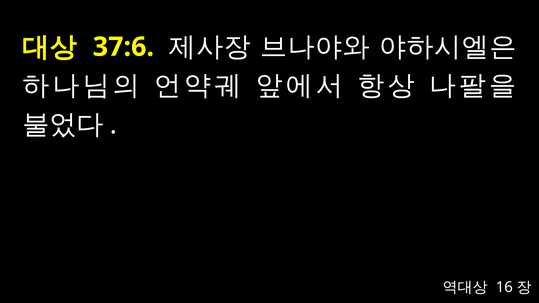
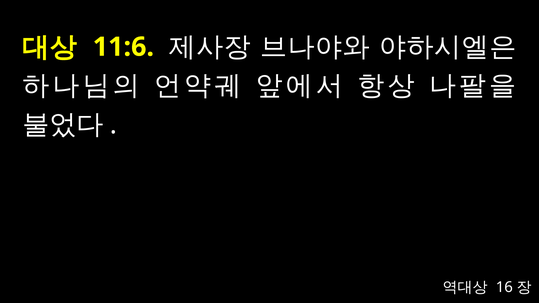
37:6: 37:6 -> 11:6
